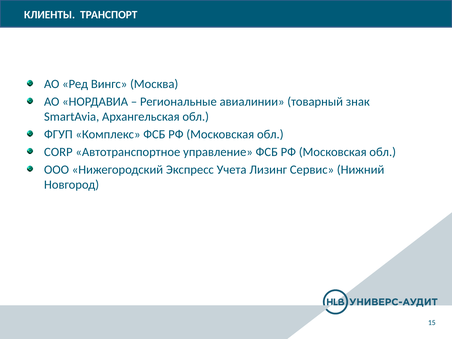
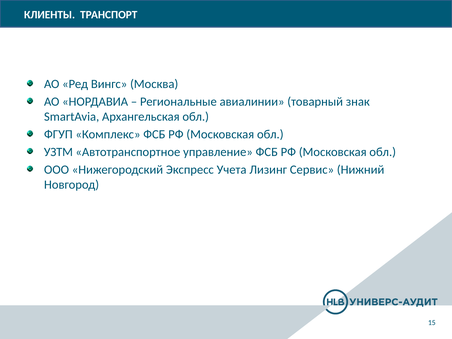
CORP: CORP -> УЗТМ
